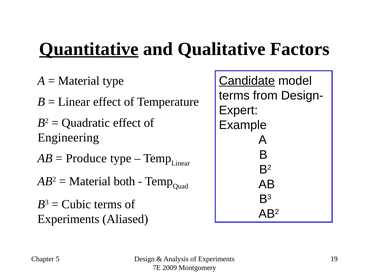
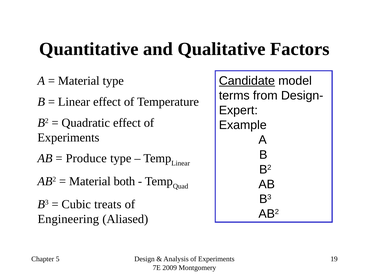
Quantitative underline: present -> none
Engineering at (68, 137): Engineering -> Experiments
Cubic terms: terms -> treats
Experiments at (68, 219): Experiments -> Engineering
